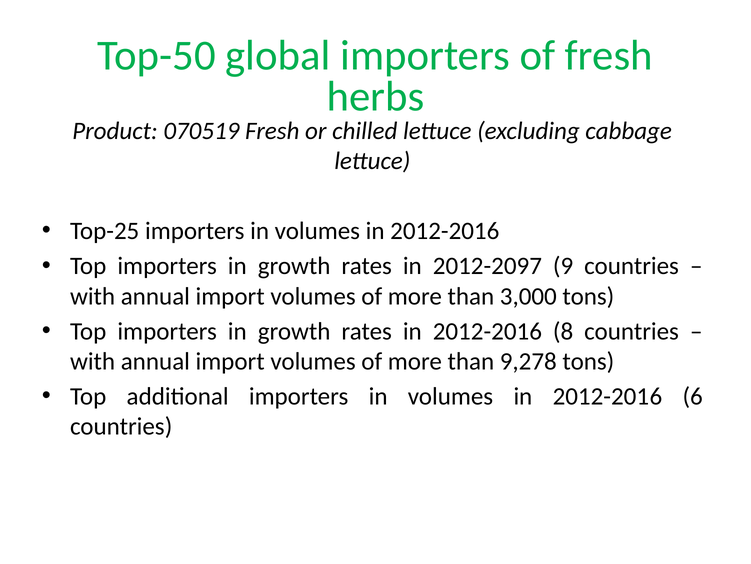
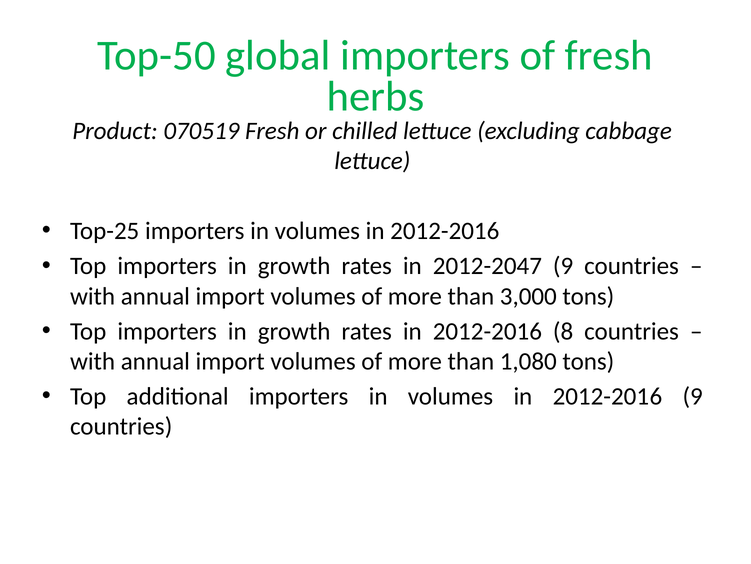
2012-2097: 2012-2097 -> 2012-2047
9,278: 9,278 -> 1,080
2012-2016 6: 6 -> 9
